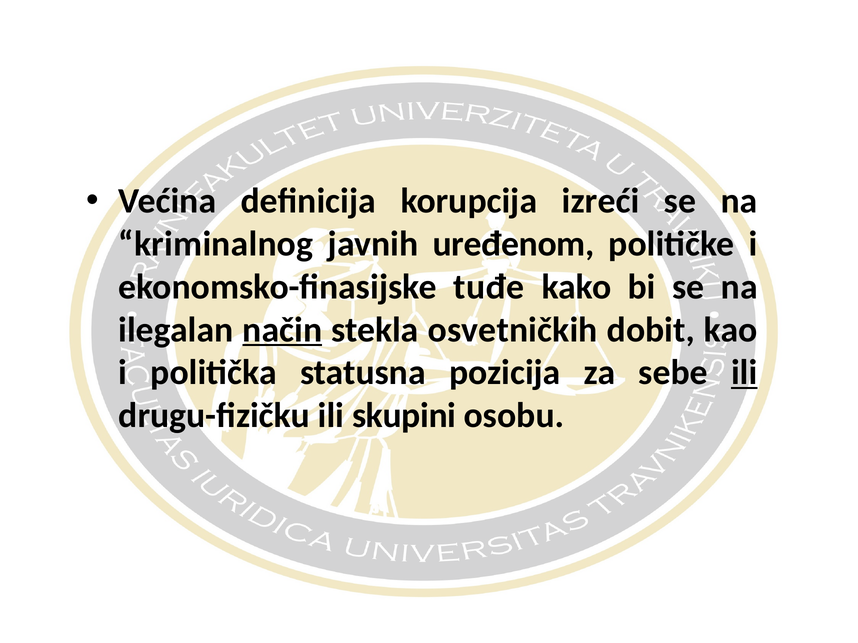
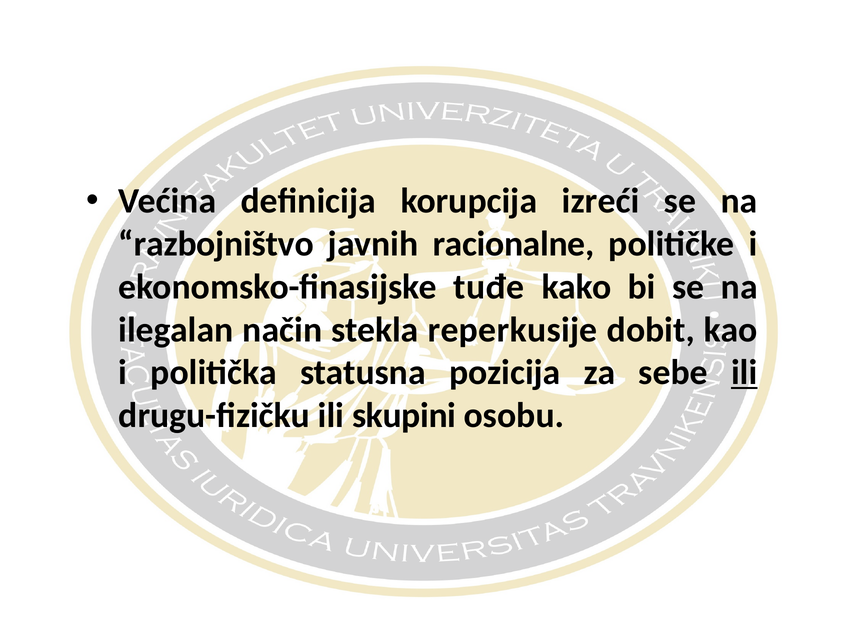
kriminalnog: kriminalnog -> razbojništvo
uređenom: uređenom -> racionalne
način underline: present -> none
osvetničkih: osvetničkih -> reperkusije
